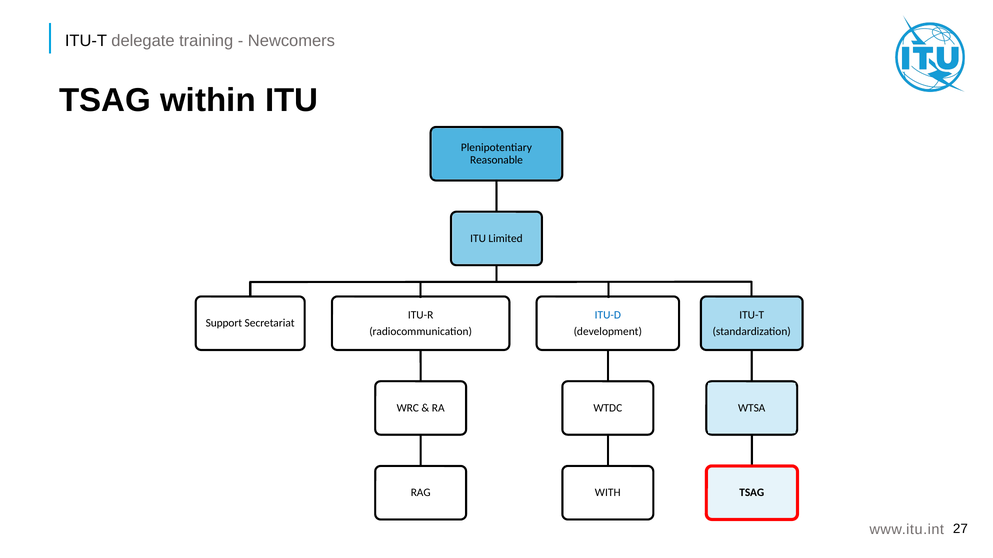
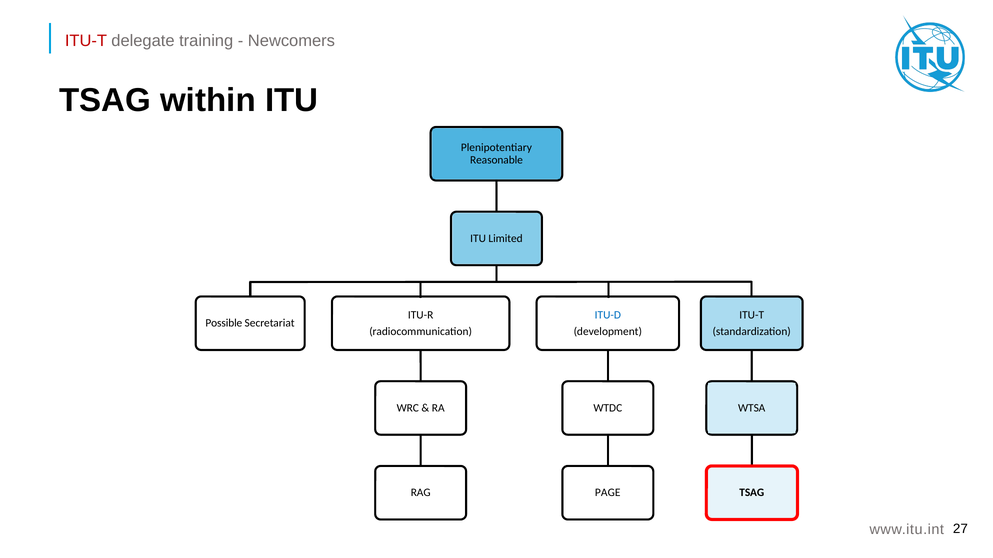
ITU-T at (86, 41) colour: black -> red
Support: Support -> Possible
WITH: WITH -> PAGE
